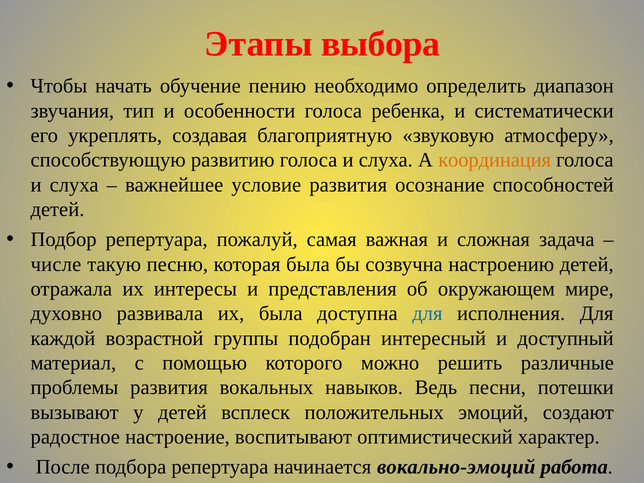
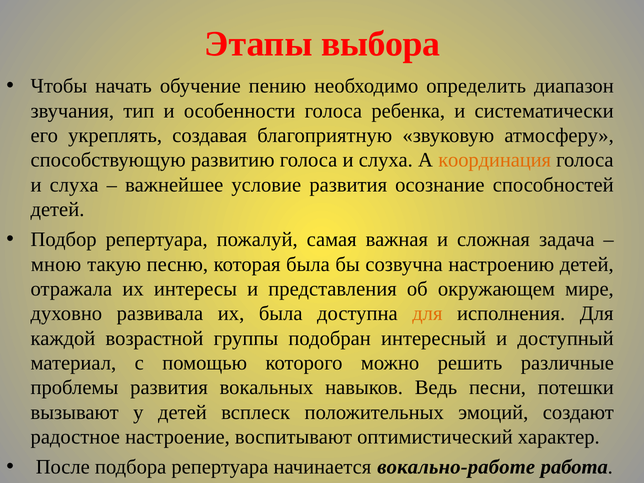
числе: числе -> мною
для at (427, 314) colour: blue -> orange
вокально-эмоций: вокально-эмоций -> вокально-работе
